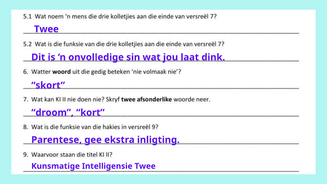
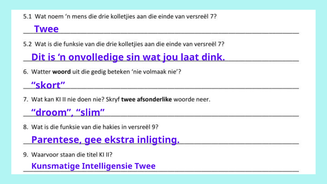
kort: kort -> slim
